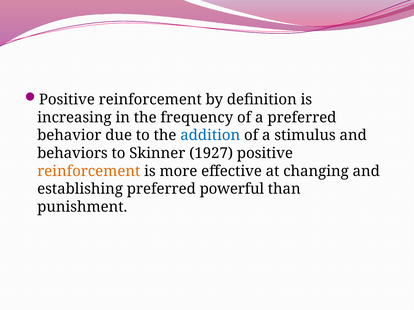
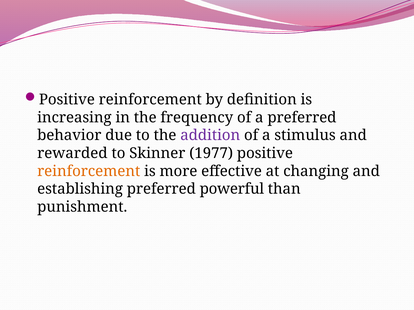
addition colour: blue -> purple
behaviors: behaviors -> rewarded
1927: 1927 -> 1977
